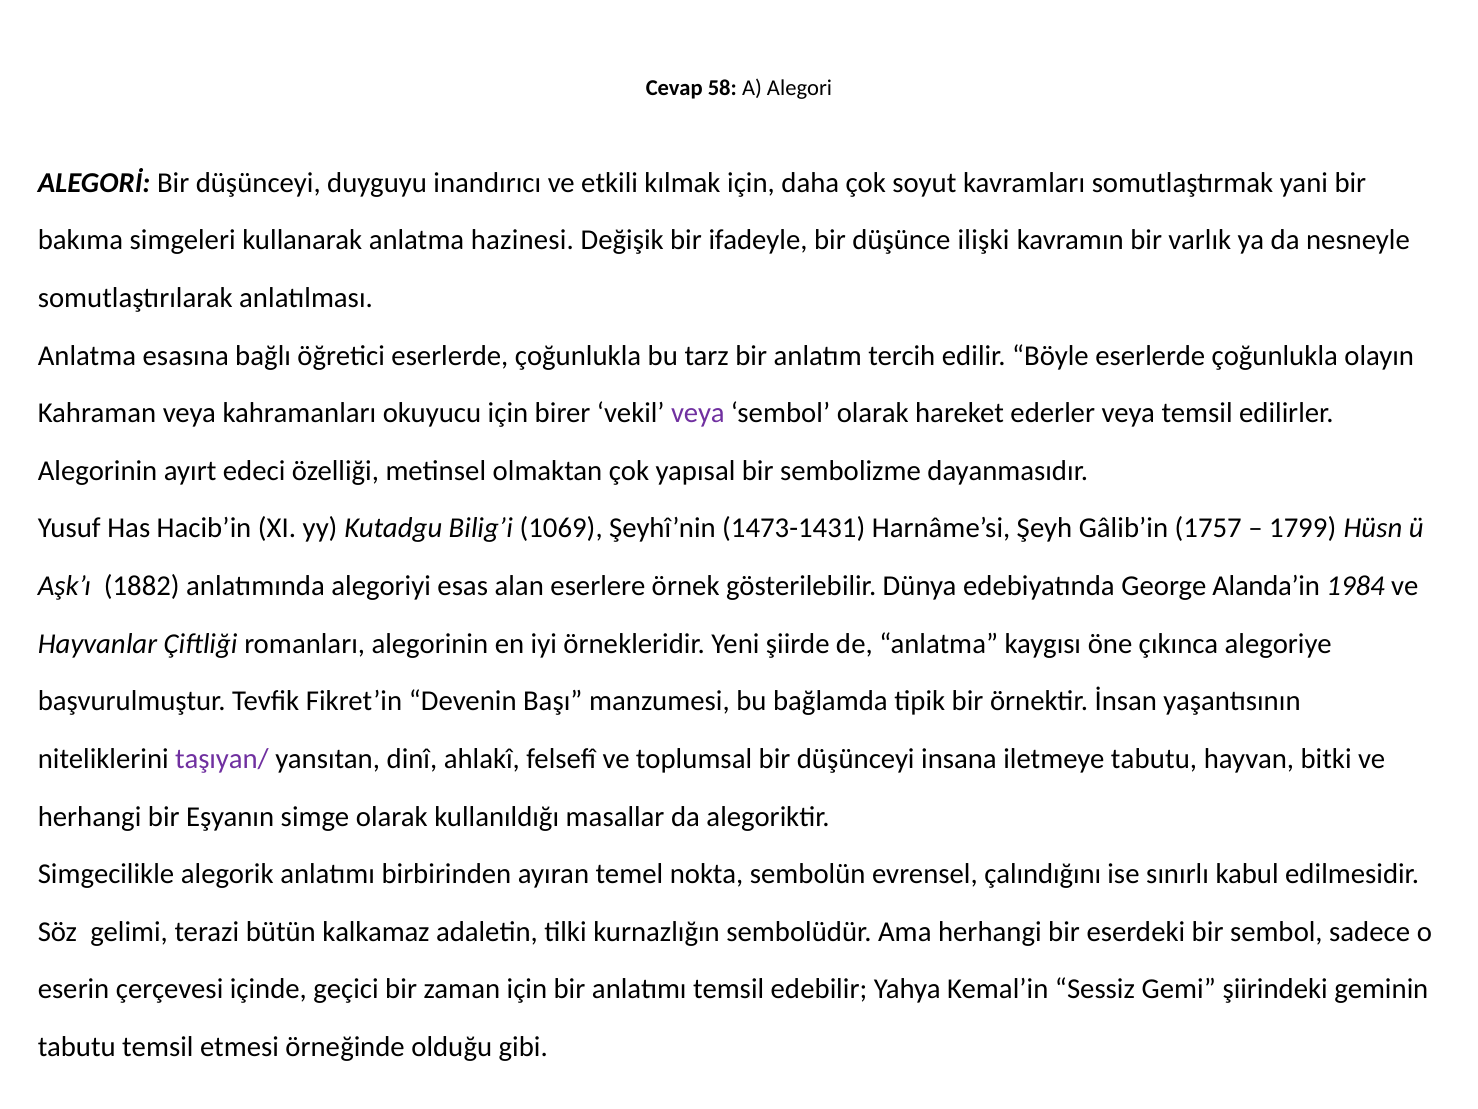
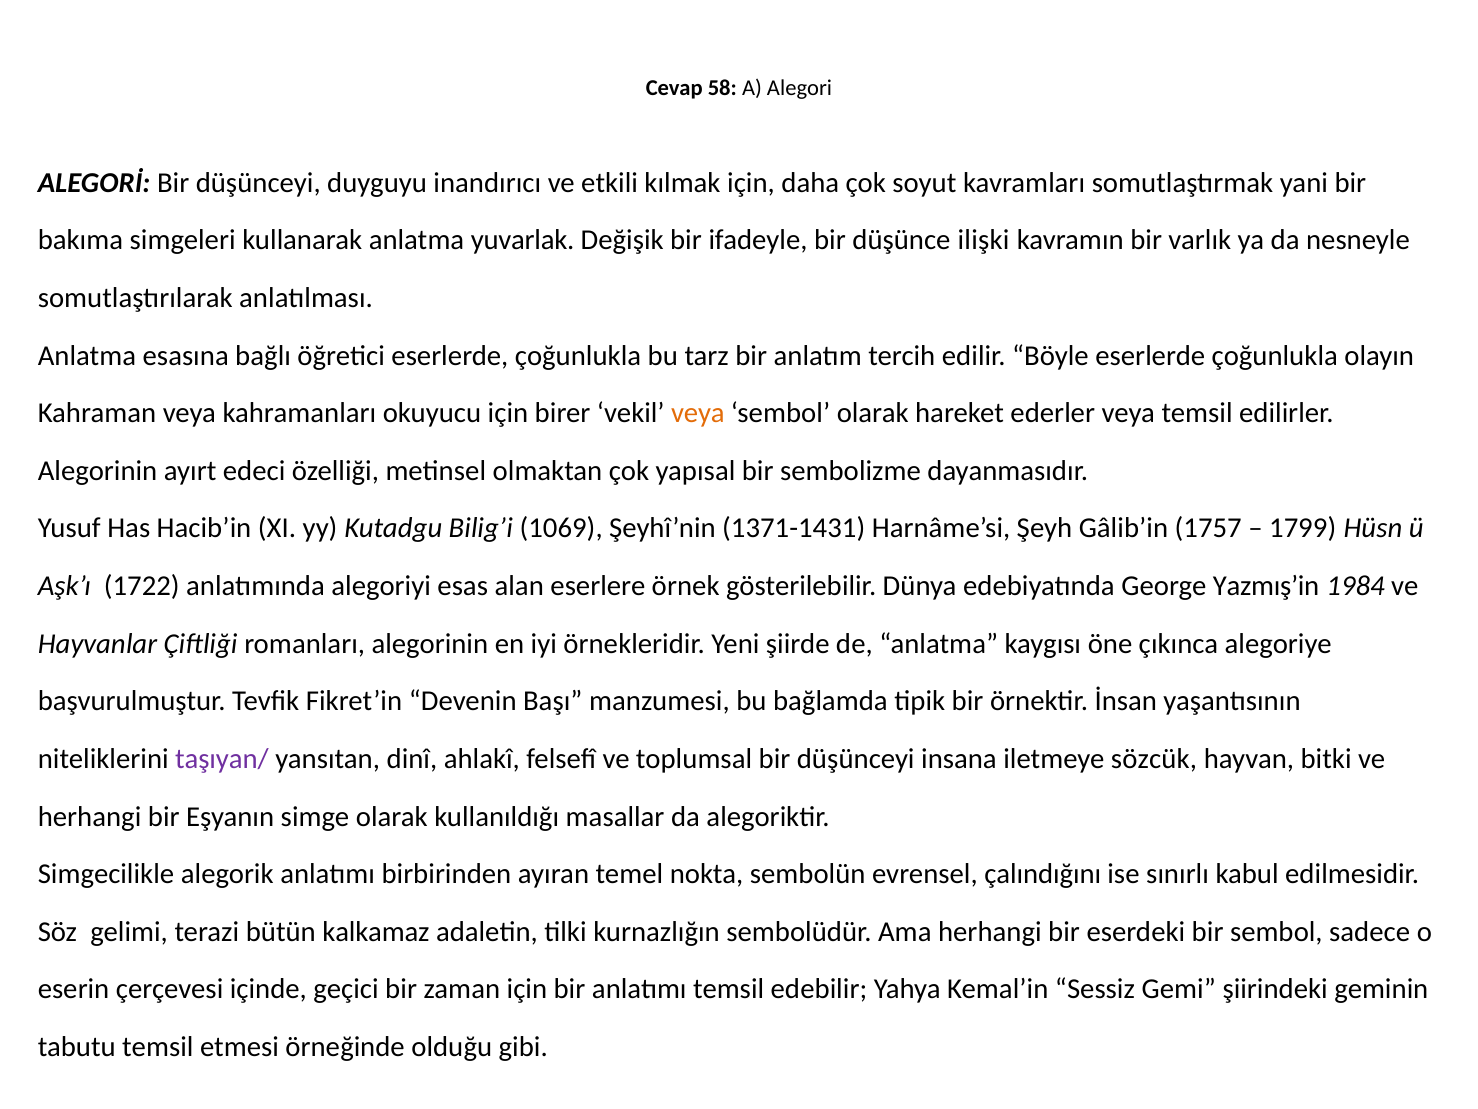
hazinesi: hazinesi -> yuvarlak
veya at (698, 413) colour: purple -> orange
1473-1431: 1473-1431 -> 1371-1431
1882: 1882 -> 1722
Alanda’in: Alanda’in -> Yazmış’in
iletmeye tabutu: tabutu -> sözcük
